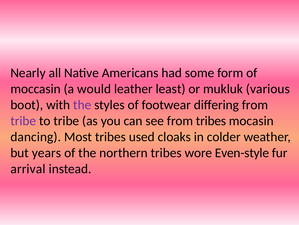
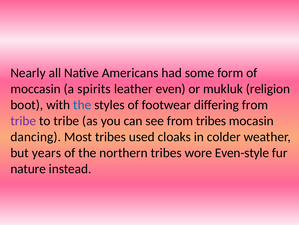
would: would -> spirits
least: least -> even
various: various -> religion
the at (82, 105) colour: purple -> blue
arrival: arrival -> nature
